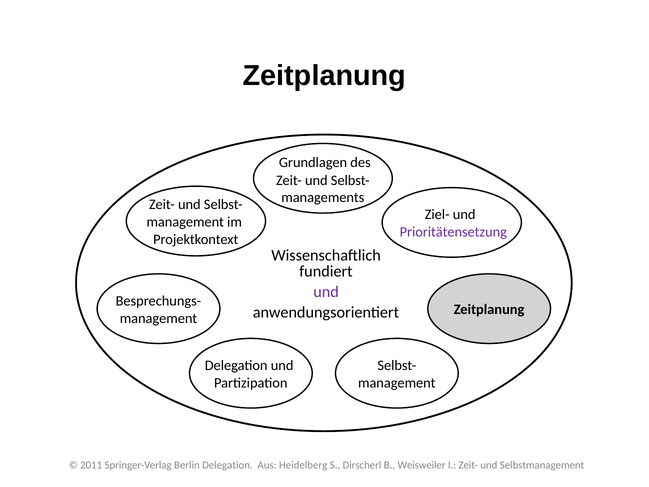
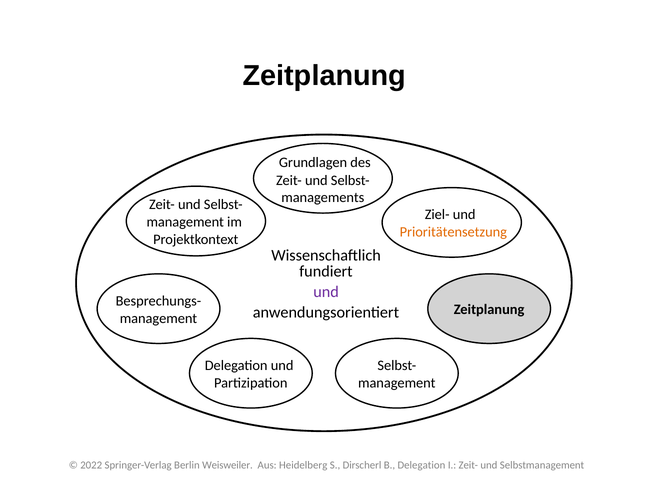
Prioritätensetzung colour: purple -> orange
2011: 2011 -> 2022
Berlin Delegation: Delegation -> Weisweiler
B Weisweiler: Weisweiler -> Delegation
